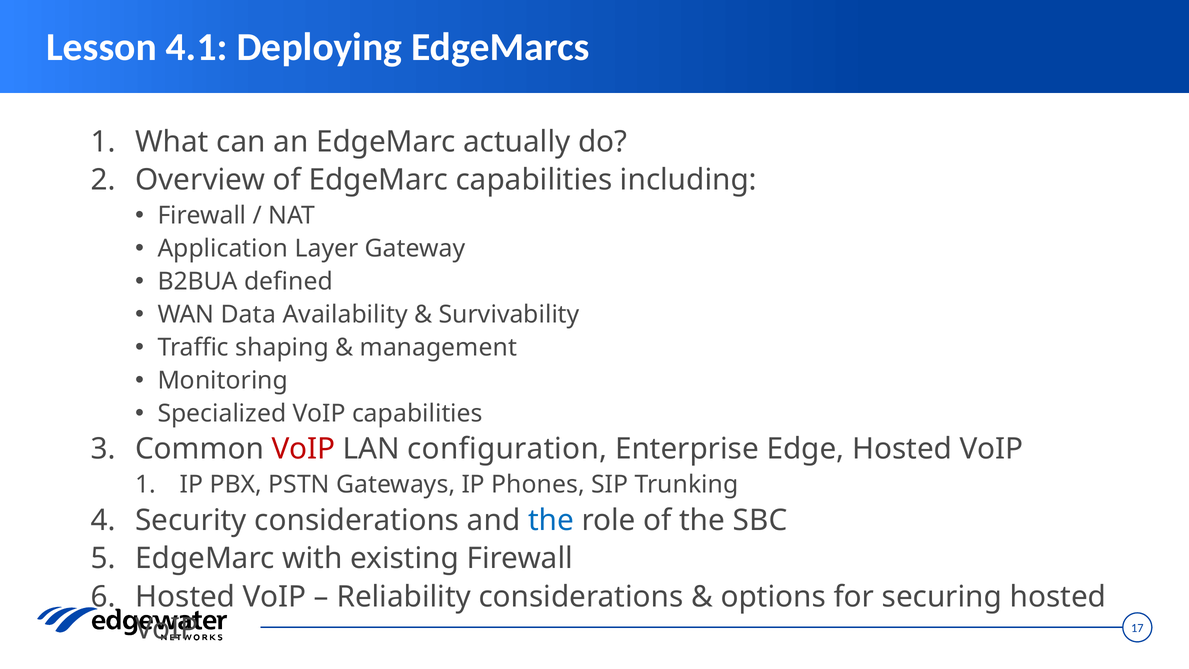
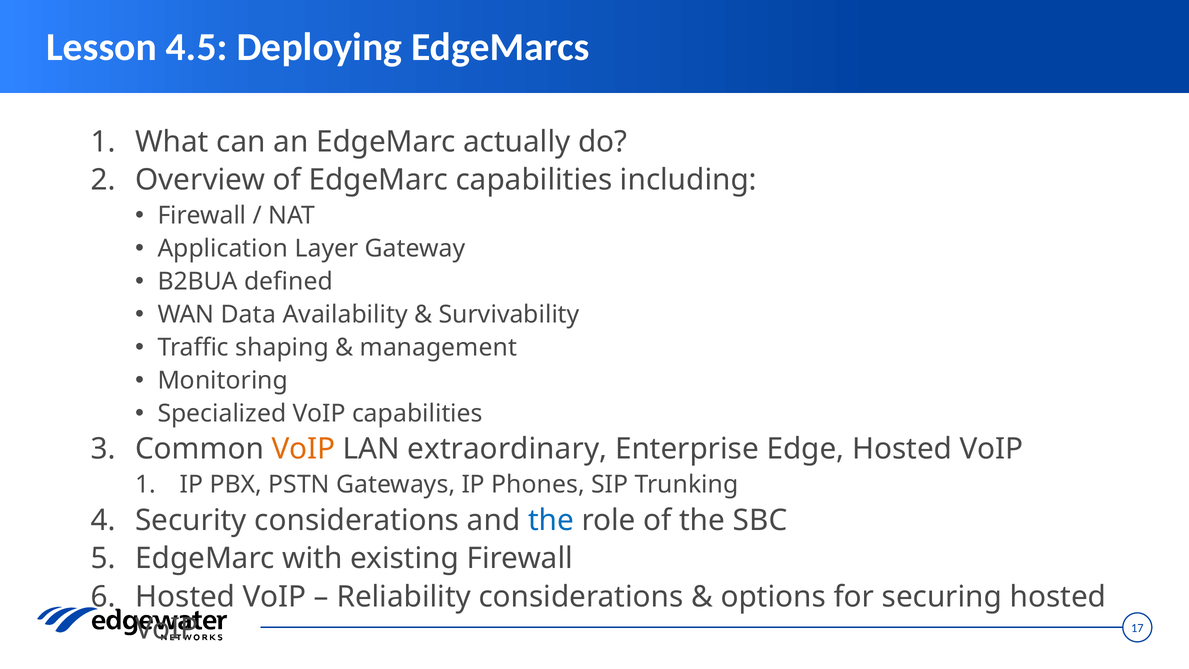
4.1: 4.1 -> 4.5
VoIP at (303, 449) colour: red -> orange
configuration: configuration -> extraordinary
